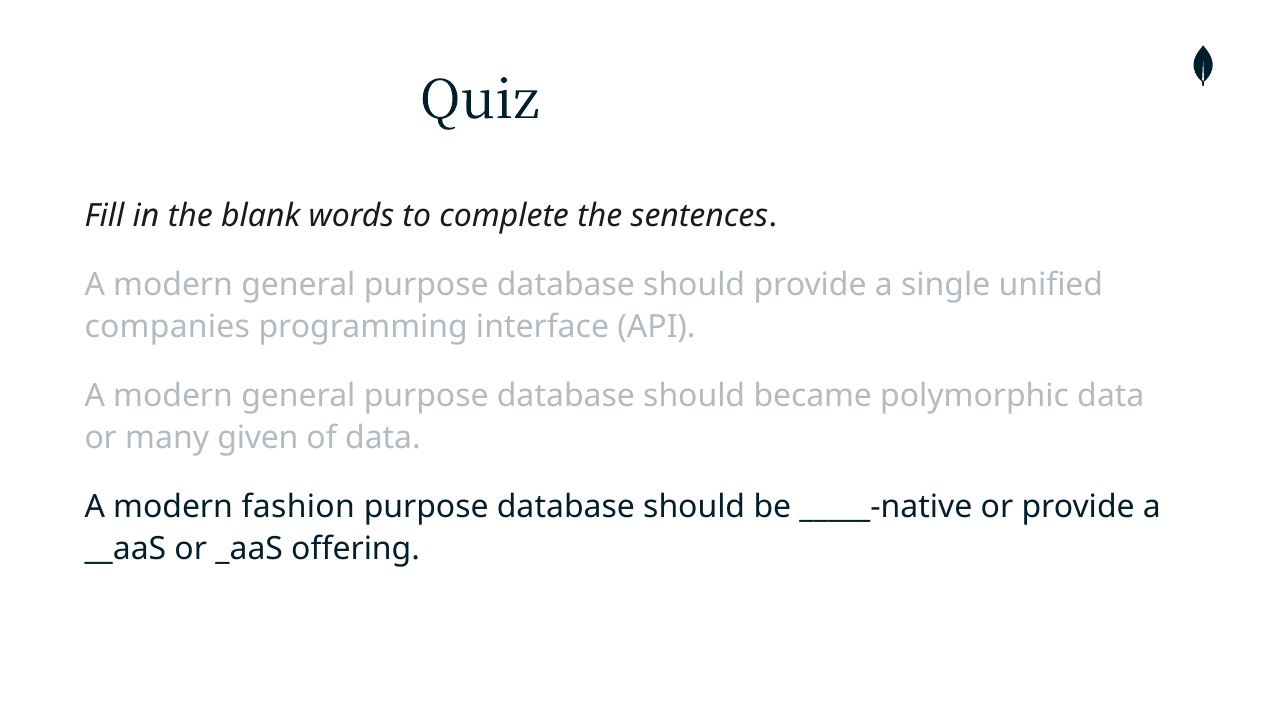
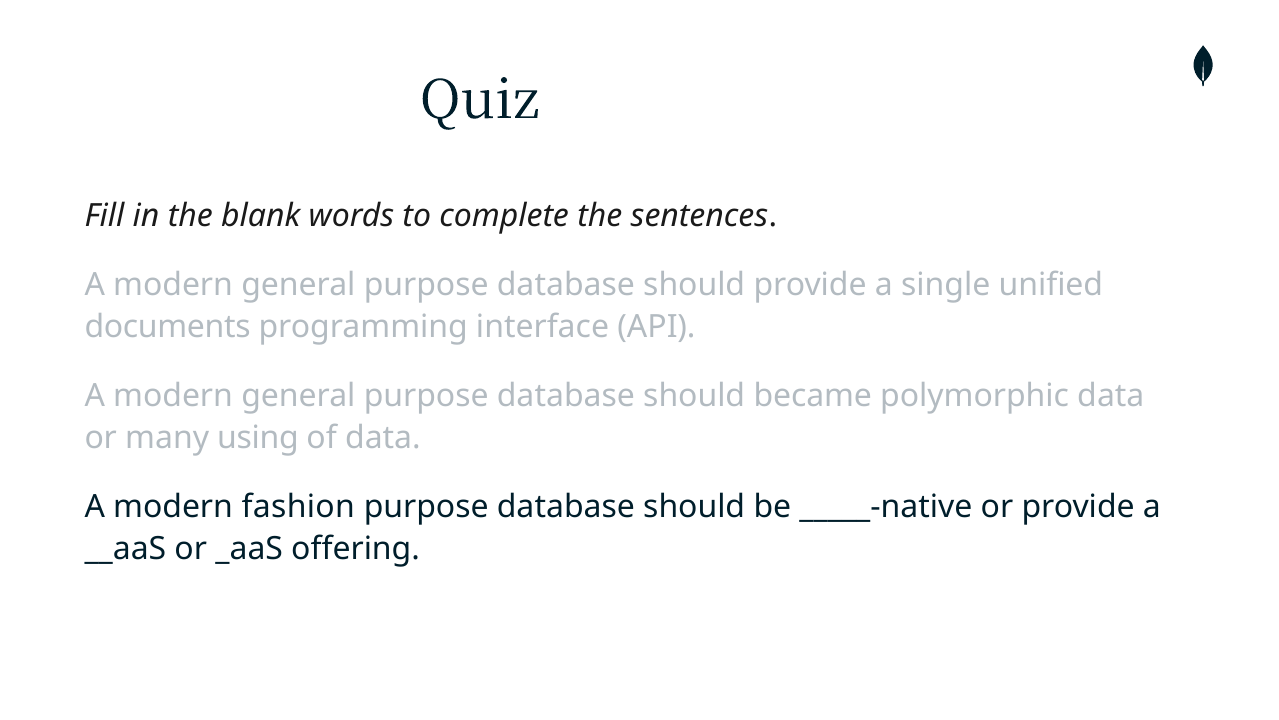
companies: companies -> documents
given: given -> using
